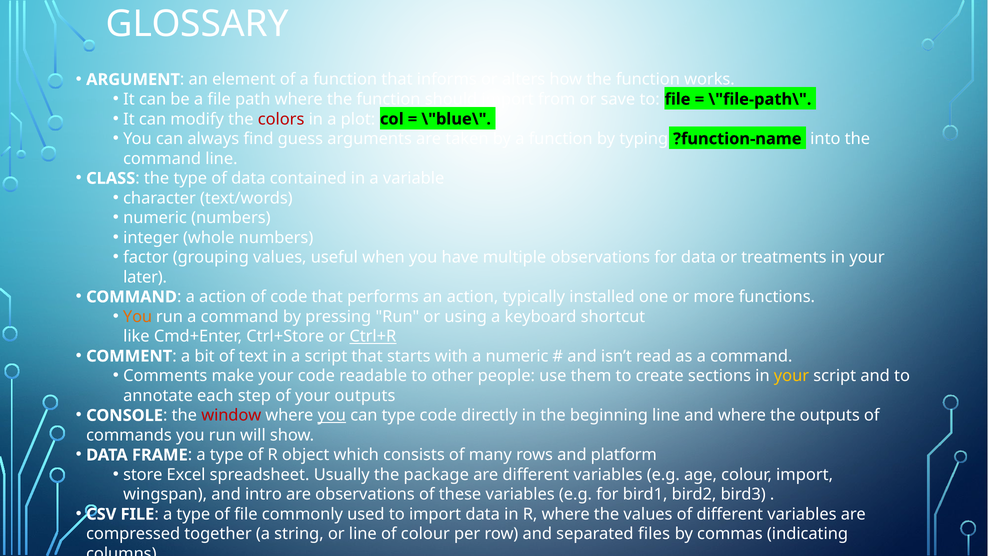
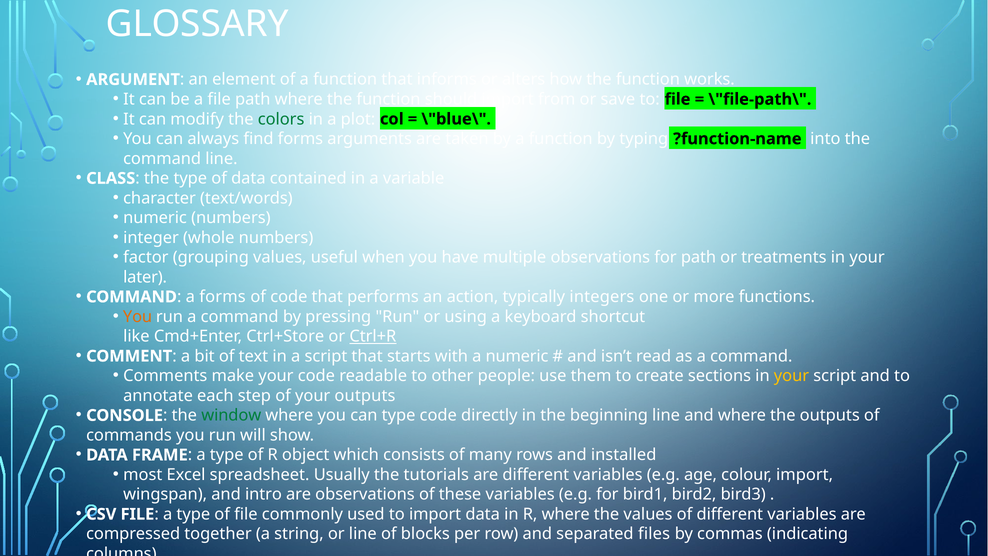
colors colour: red -> green
find guess: guess -> forms
for data: data -> path
a action: action -> forms
installed: installed -> integers
window colour: red -> green
you at (332, 415) underline: present -> none
platform: platform -> installed
store: store -> most
package: package -> tutorials
of colour: colour -> blocks
